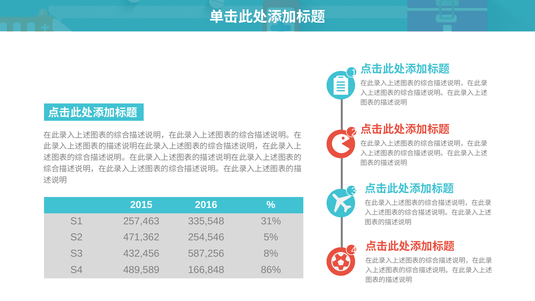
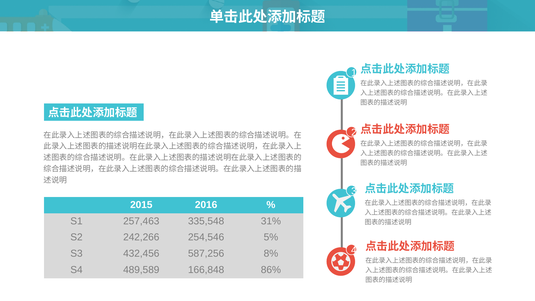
471,362: 471,362 -> 242,266
